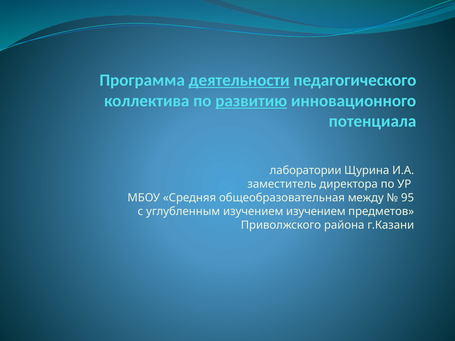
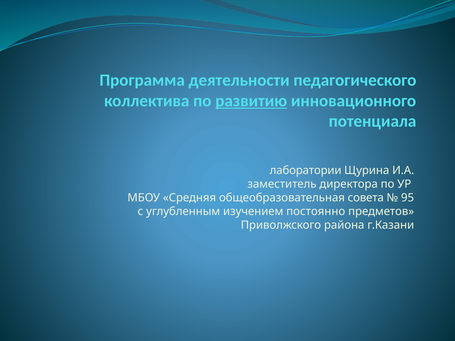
деятельности underline: present -> none
между: между -> совета
изучением изучением: изучением -> постоянно
